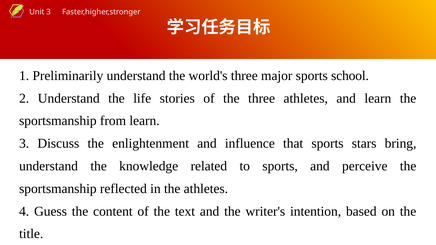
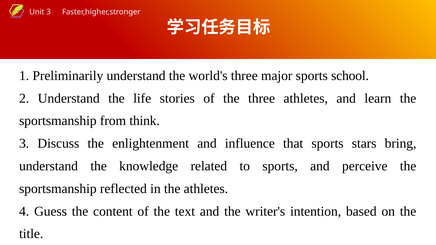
from learn: learn -> think
